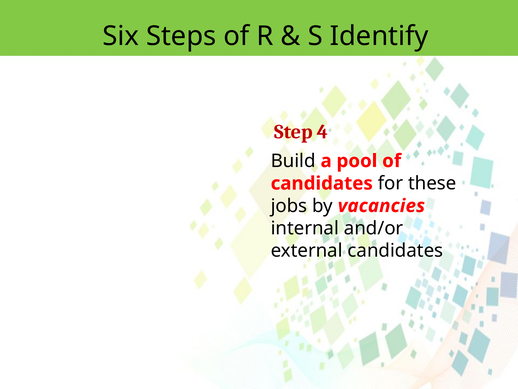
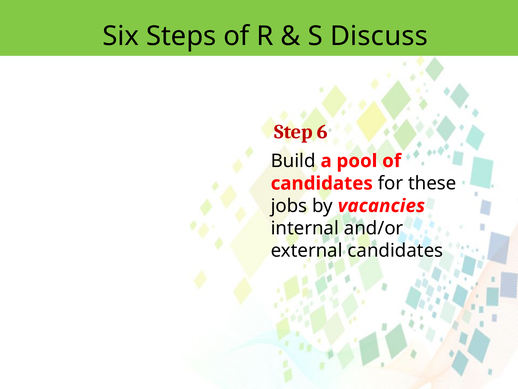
Identify: Identify -> Discuss
4: 4 -> 6
